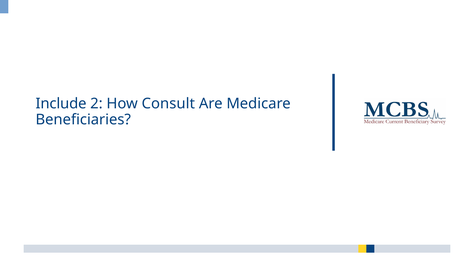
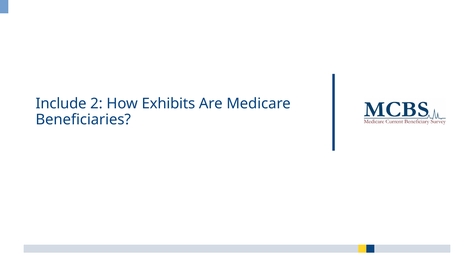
Consult: Consult -> Exhibits
